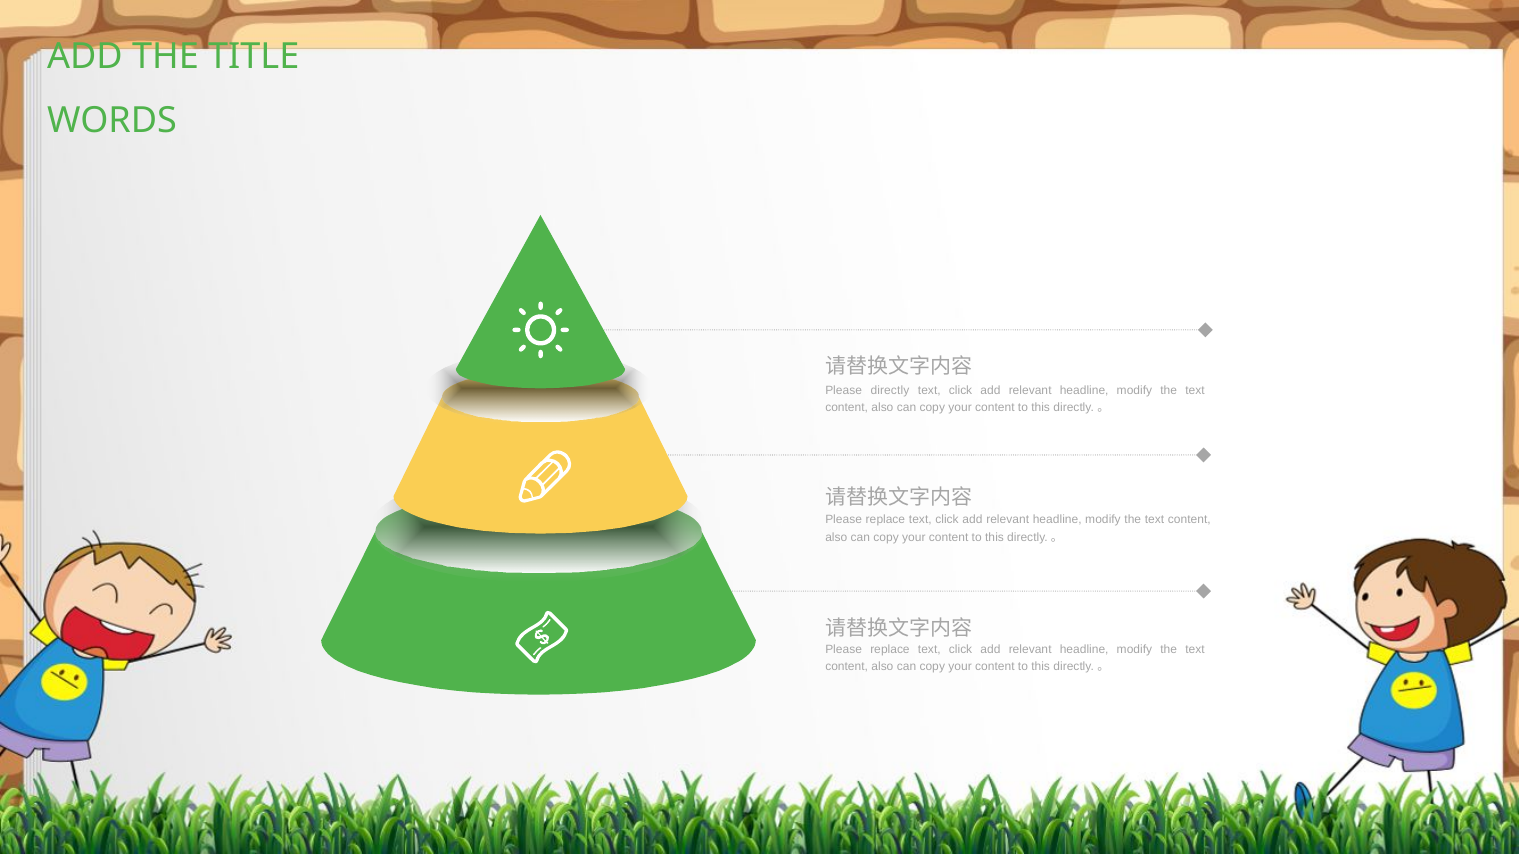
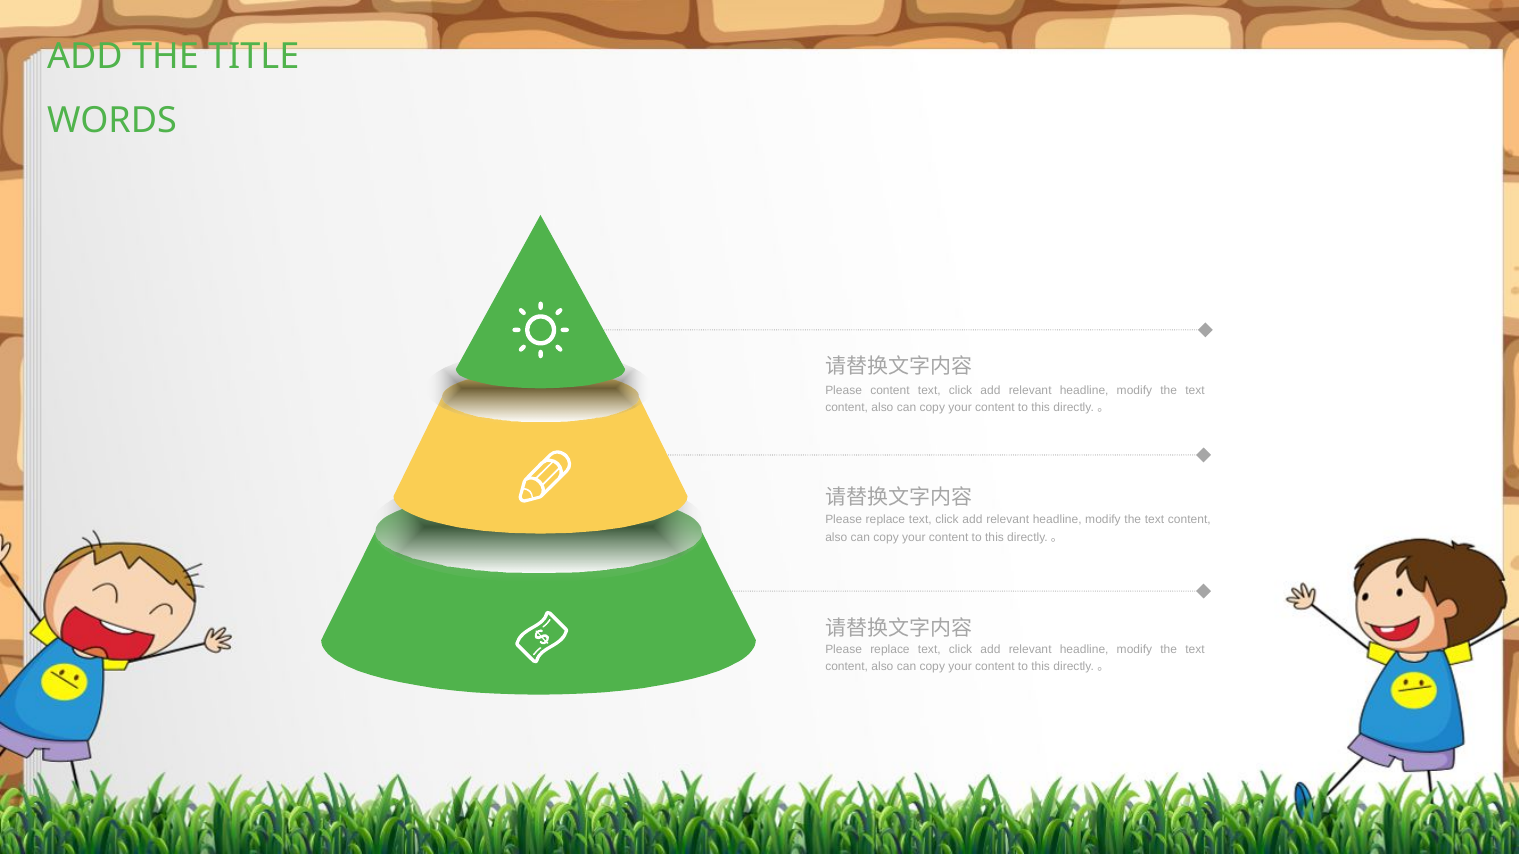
Please directly: directly -> content
